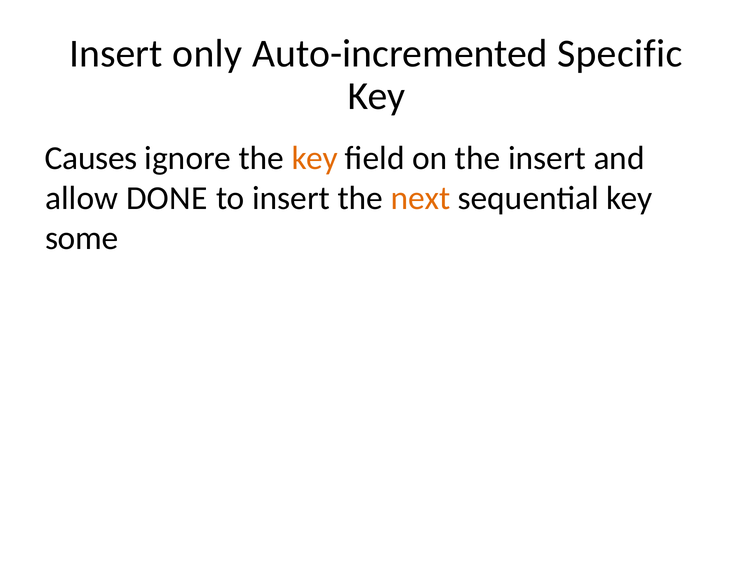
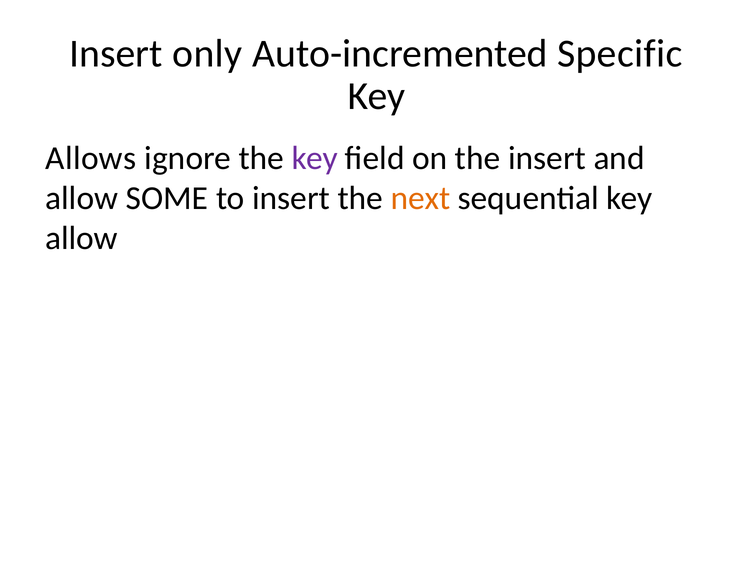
Causes: Causes -> Allows
key at (315, 158) colour: orange -> purple
DONE: DONE -> SOME
some at (82, 238): some -> allow
